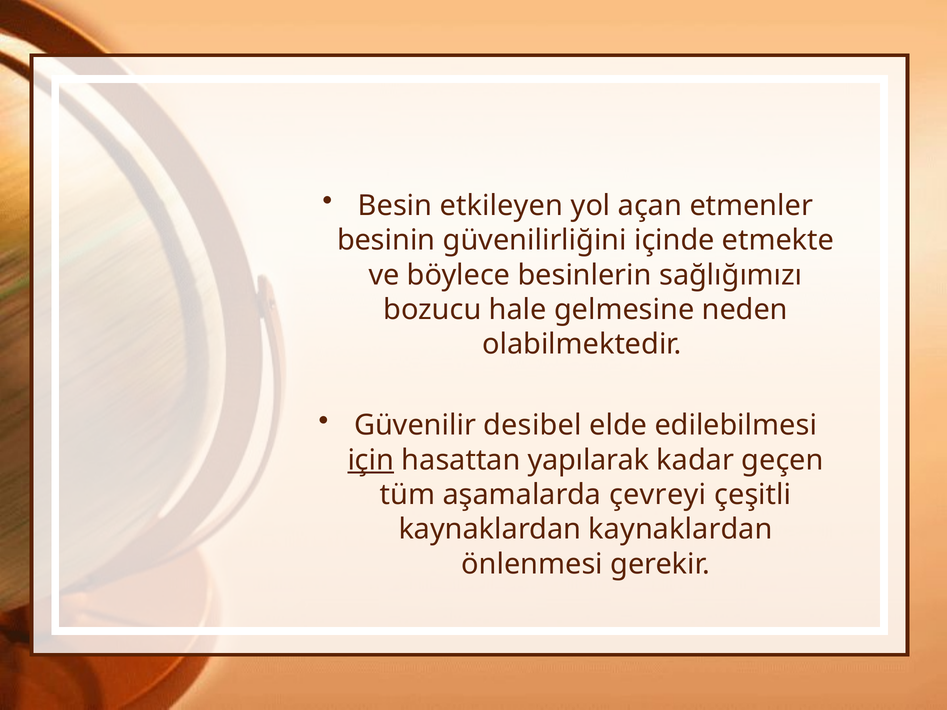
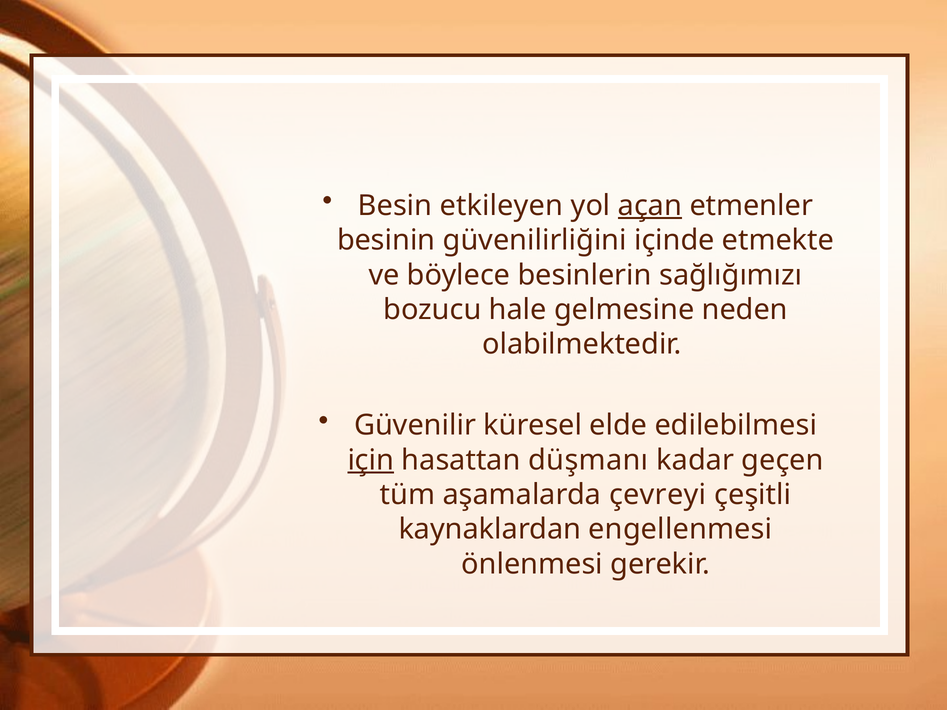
açan underline: none -> present
desibel: desibel -> küresel
yapılarak: yapılarak -> düşmanı
kaynaklardan kaynaklardan: kaynaklardan -> engellenmesi
